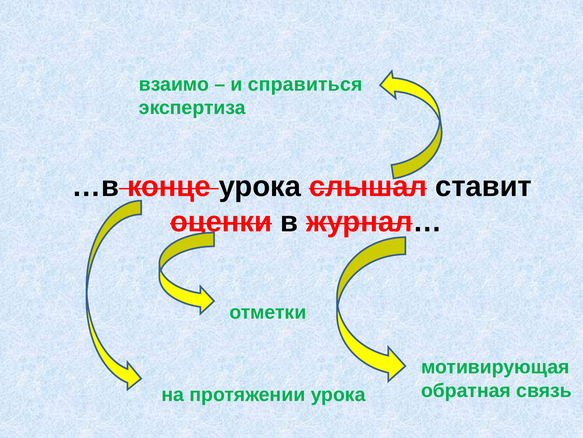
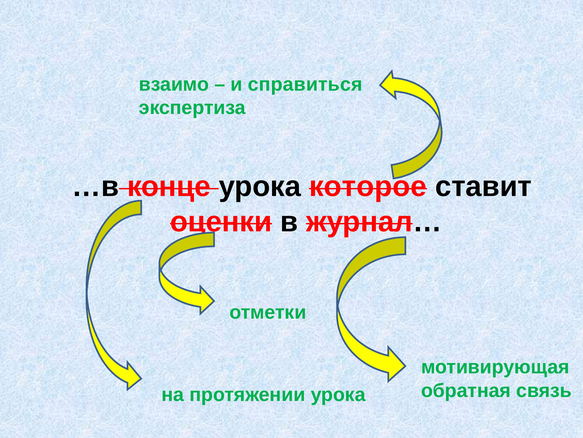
слышал: слышал -> которое
